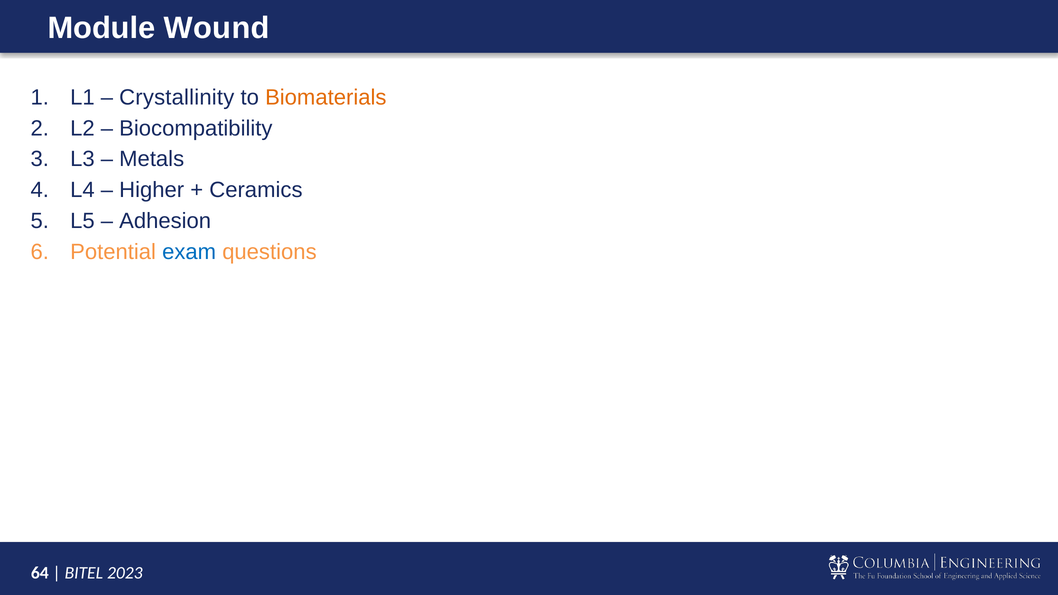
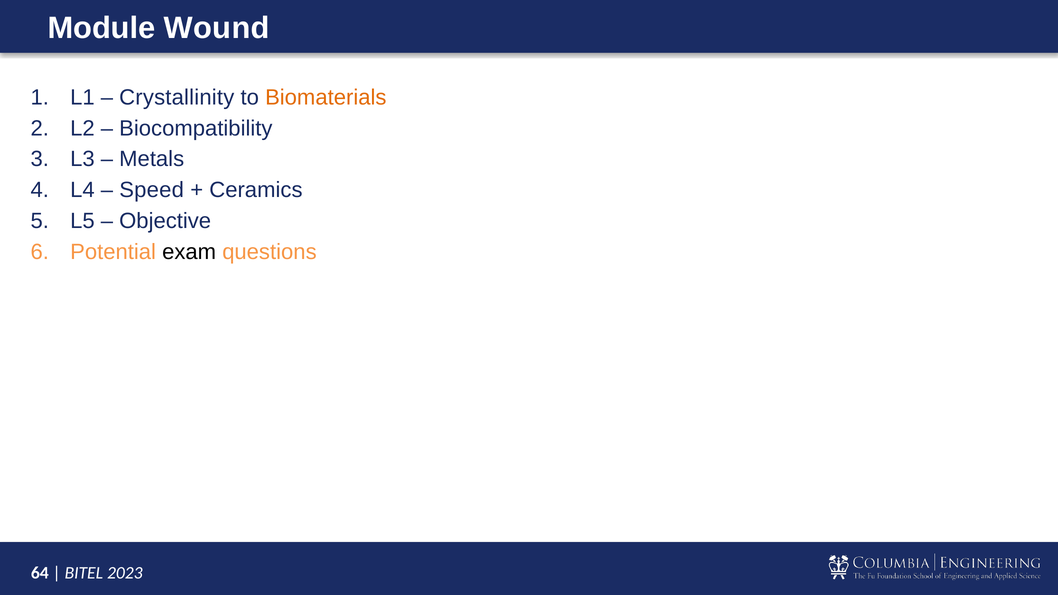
Higher: Higher -> Speed
Adhesion: Adhesion -> Objective
exam colour: blue -> black
